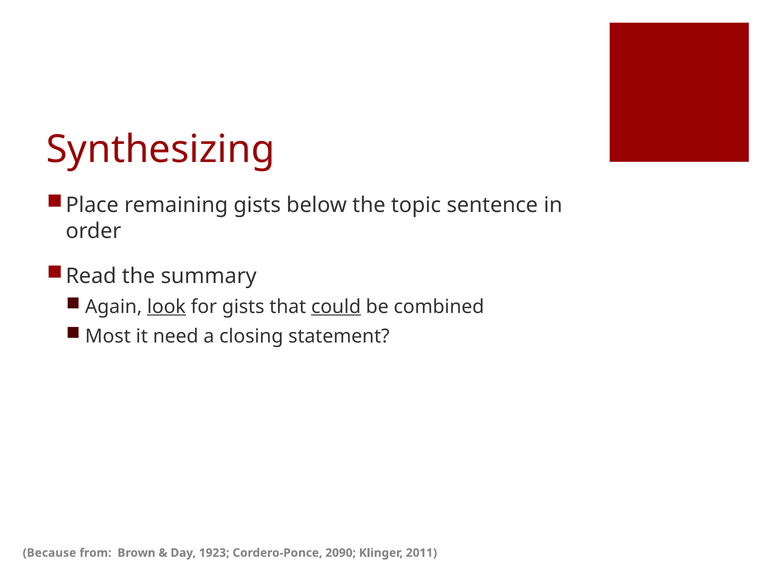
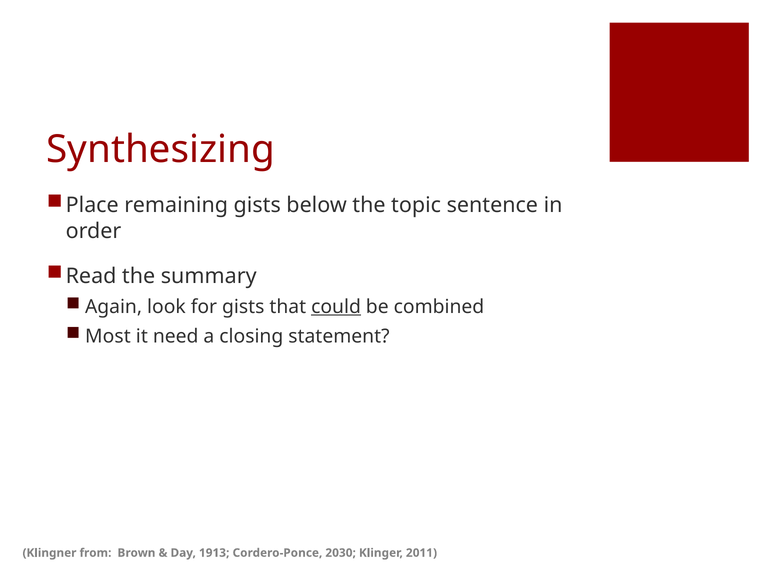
look underline: present -> none
Because: Because -> Klingner
1923: 1923 -> 1913
2090: 2090 -> 2030
